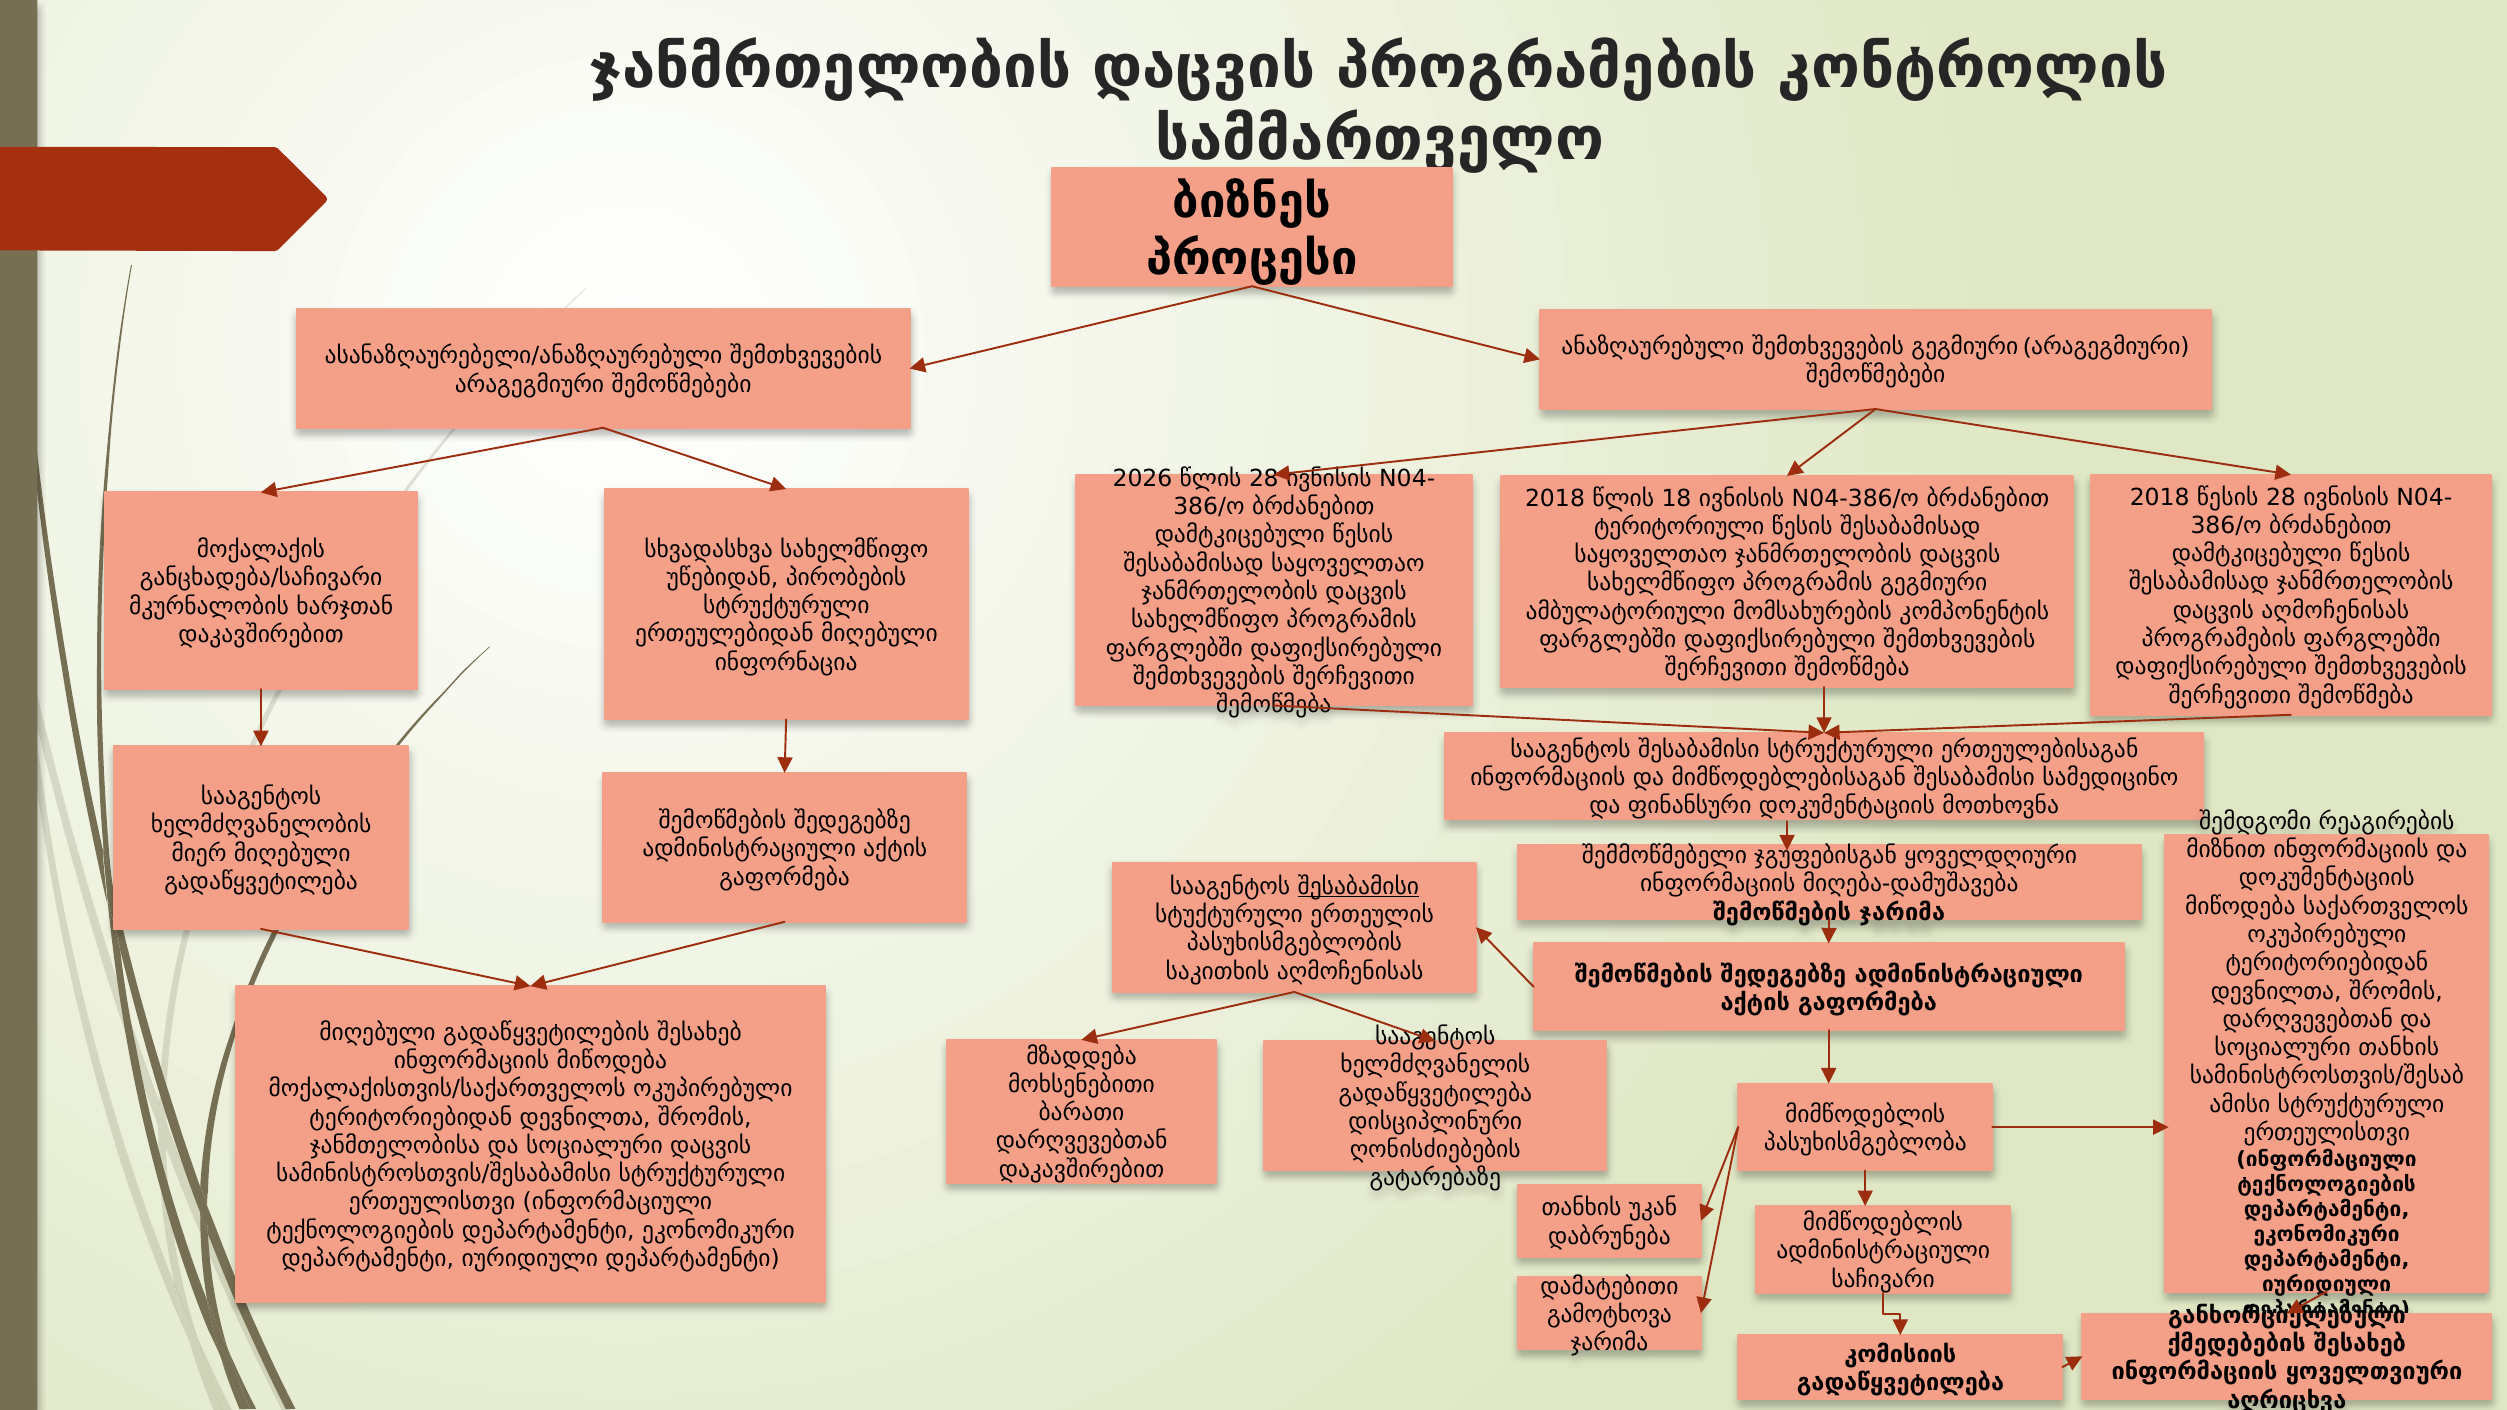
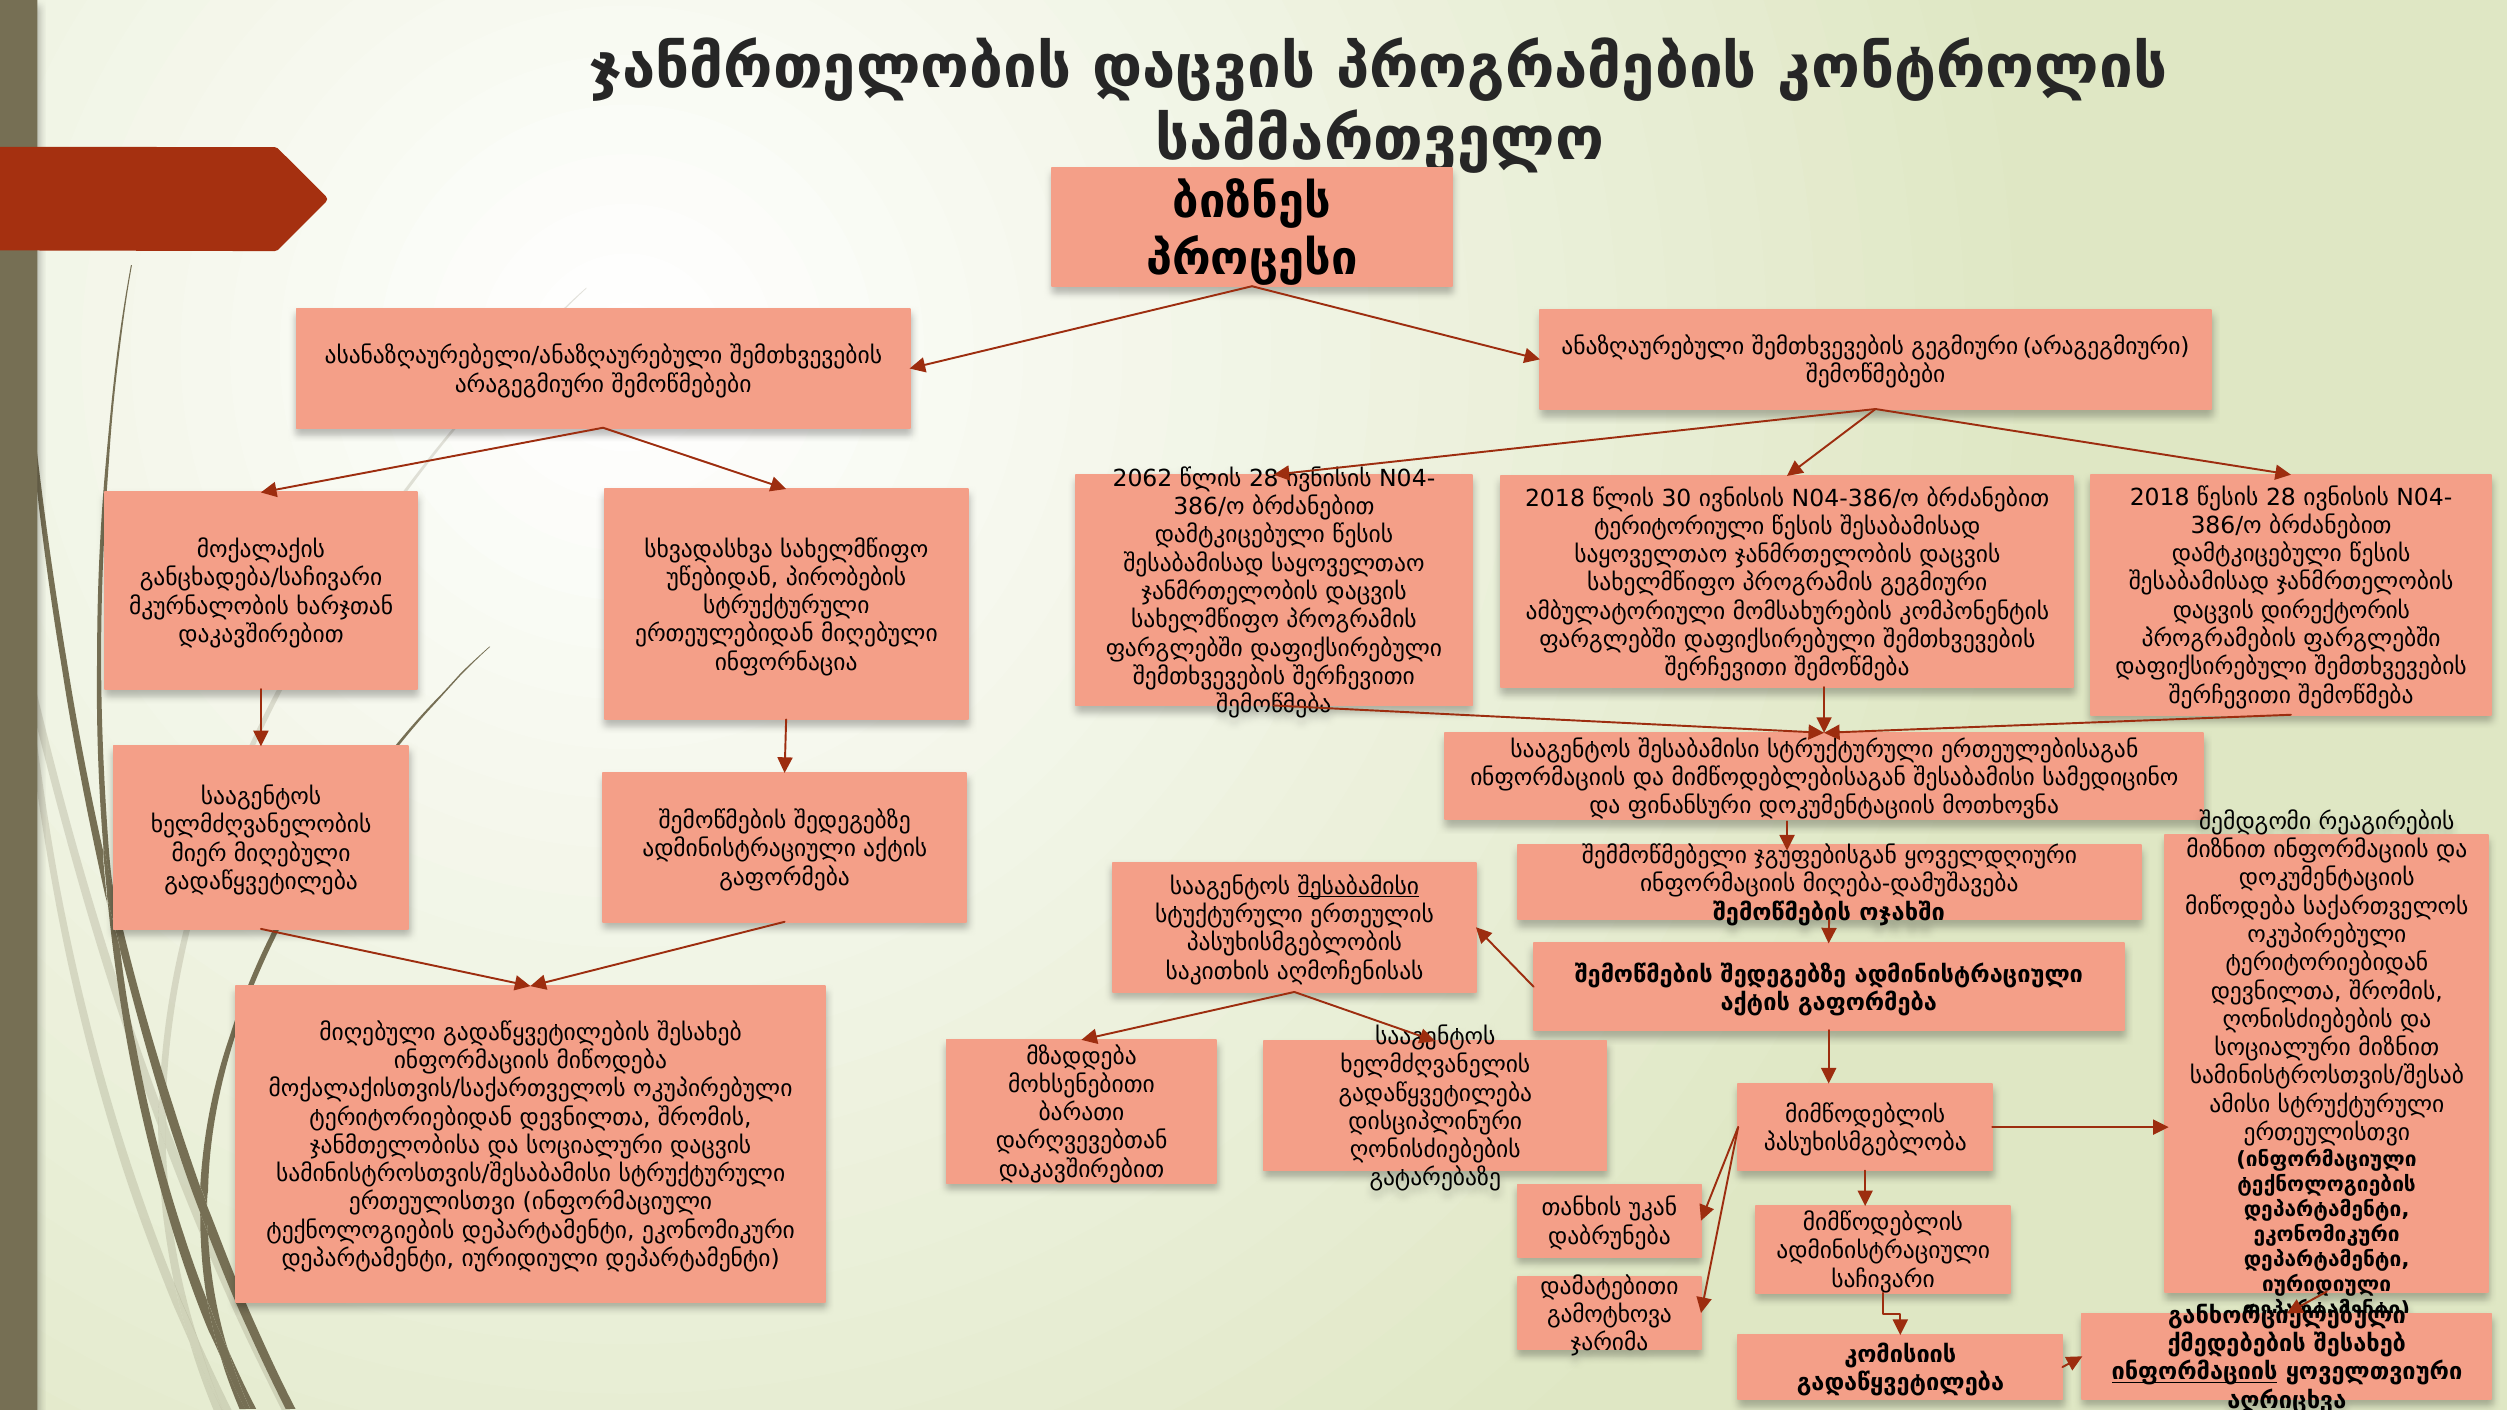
2026: 2026 -> 2062
18: 18 -> 30
დაცვის აღმოჩენისას: აღმოჩენისას -> დირექტორის
შემოწმების ჯარიმა: ჯარიმა -> ოჯახში
დარღვევებთან at (2308, 1020): დარღვევებთან -> ღონისძიებების
სოციალური თანხის: თანხის -> მიზნით
ინფორმაციის at (2195, 1372) underline: none -> present
